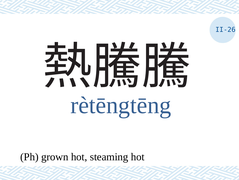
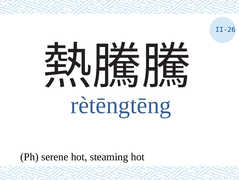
grown: grown -> serene
